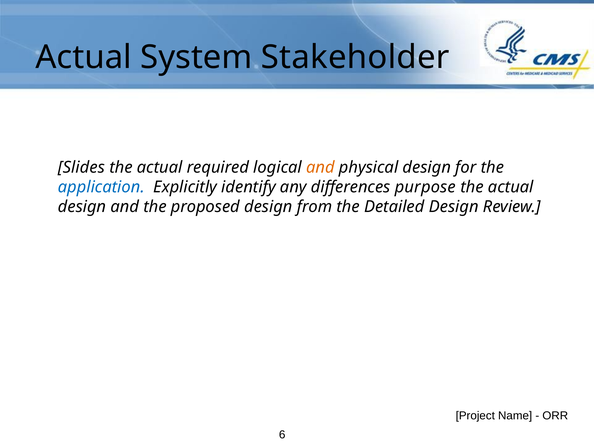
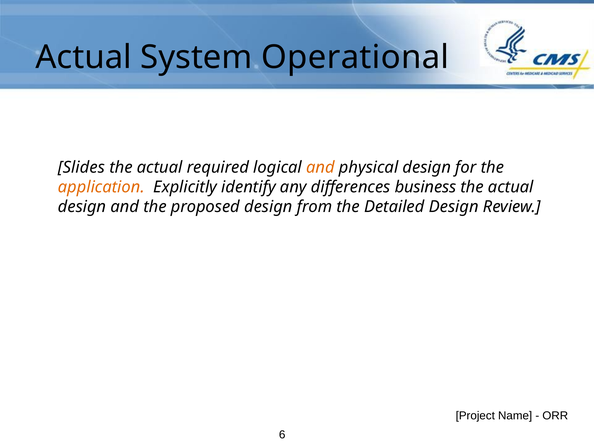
Stakeholder: Stakeholder -> Operational
application colour: blue -> orange
purpose: purpose -> business
